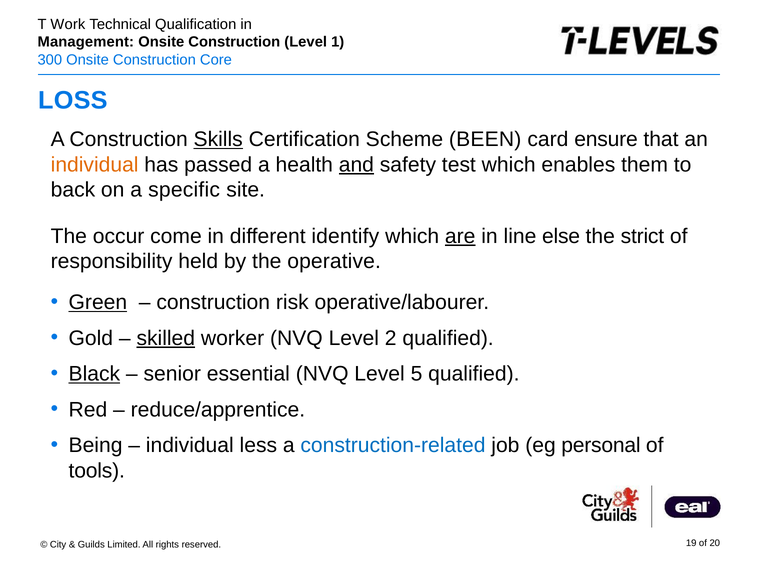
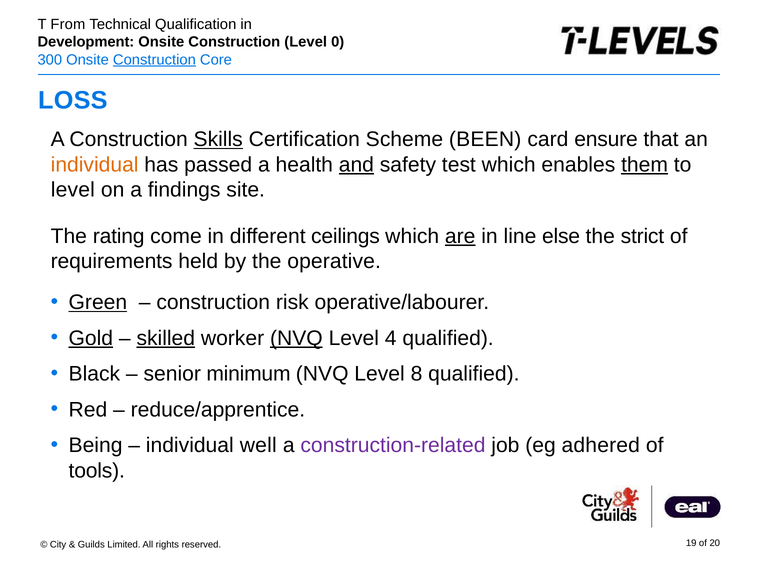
Work: Work -> From
Management: Management -> Development
1: 1 -> 0
Construction at (154, 60) underline: none -> present
them underline: none -> present
back at (73, 190): back -> level
specific: specific -> findings
occur: occur -> rating
identify: identify -> ceilings
responsibility: responsibility -> requirements
Gold underline: none -> present
NVQ at (296, 338) underline: none -> present
2: 2 -> 4
Black underline: present -> none
essential: essential -> minimum
5: 5 -> 8
less: less -> well
construction-related colour: blue -> purple
personal: personal -> adhered
